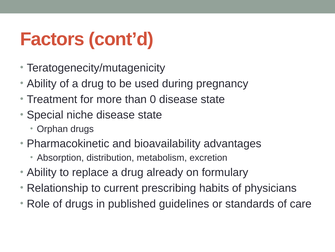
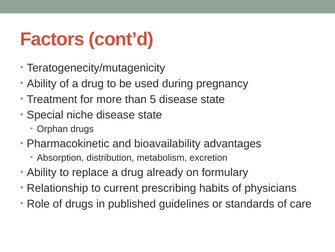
0: 0 -> 5
